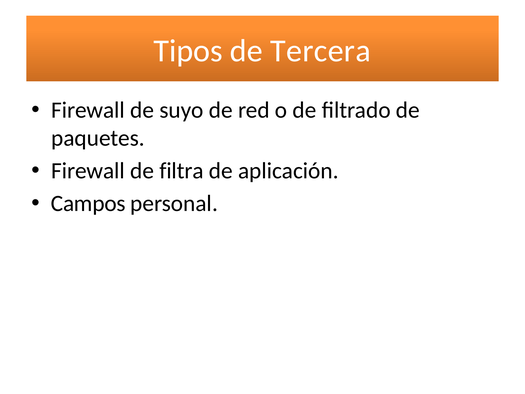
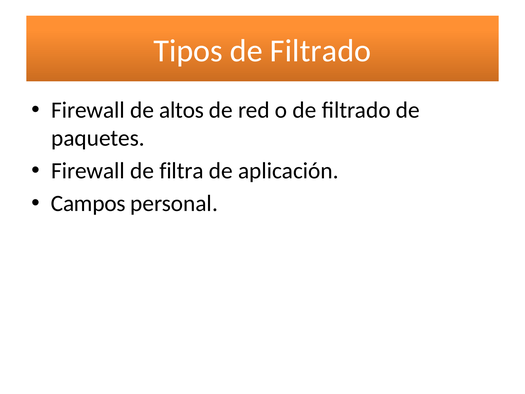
Tipos de Tercera: Tercera -> Filtrado
suyo: suyo -> altos
